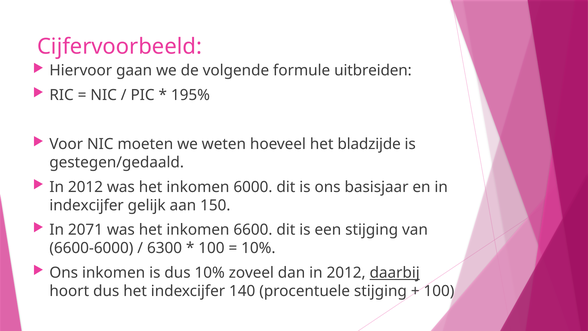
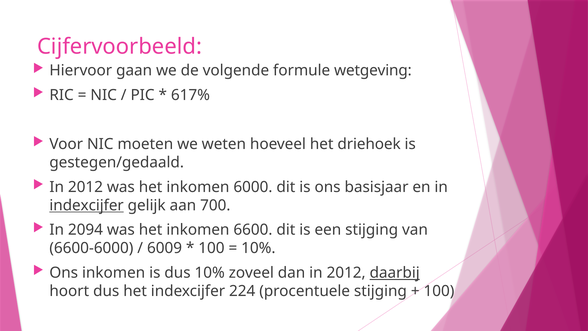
uitbreiden: uitbreiden -> wetgeving
195%: 195% -> 617%
bladzijde: bladzijde -> driehoek
indexcijfer at (87, 205) underline: none -> present
150: 150 -> 700
2071: 2071 -> 2094
6300: 6300 -> 6009
140: 140 -> 224
